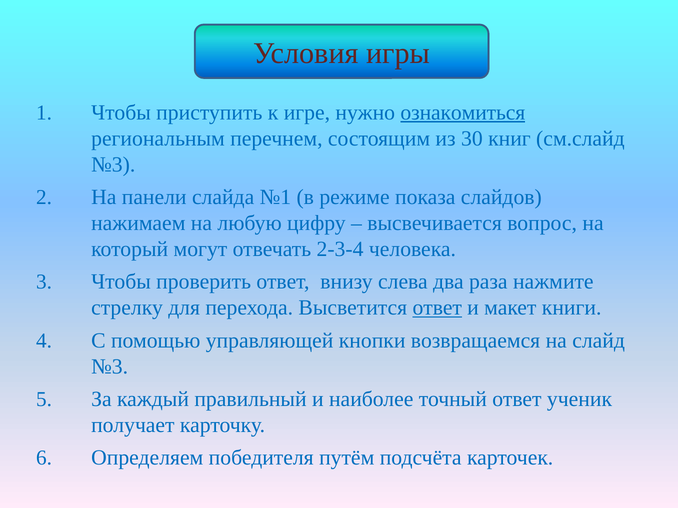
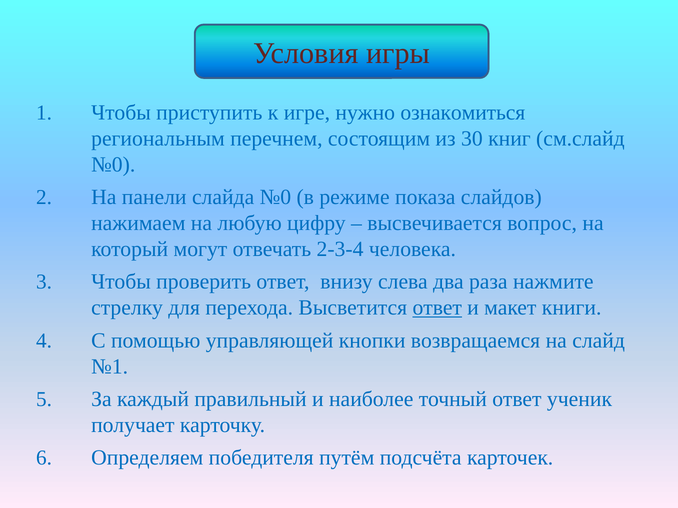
ознакомиться underline: present -> none
№3 at (113, 165): №3 -> №0
слайда №1: №1 -> №0
№3 at (110, 367): №3 -> №1
